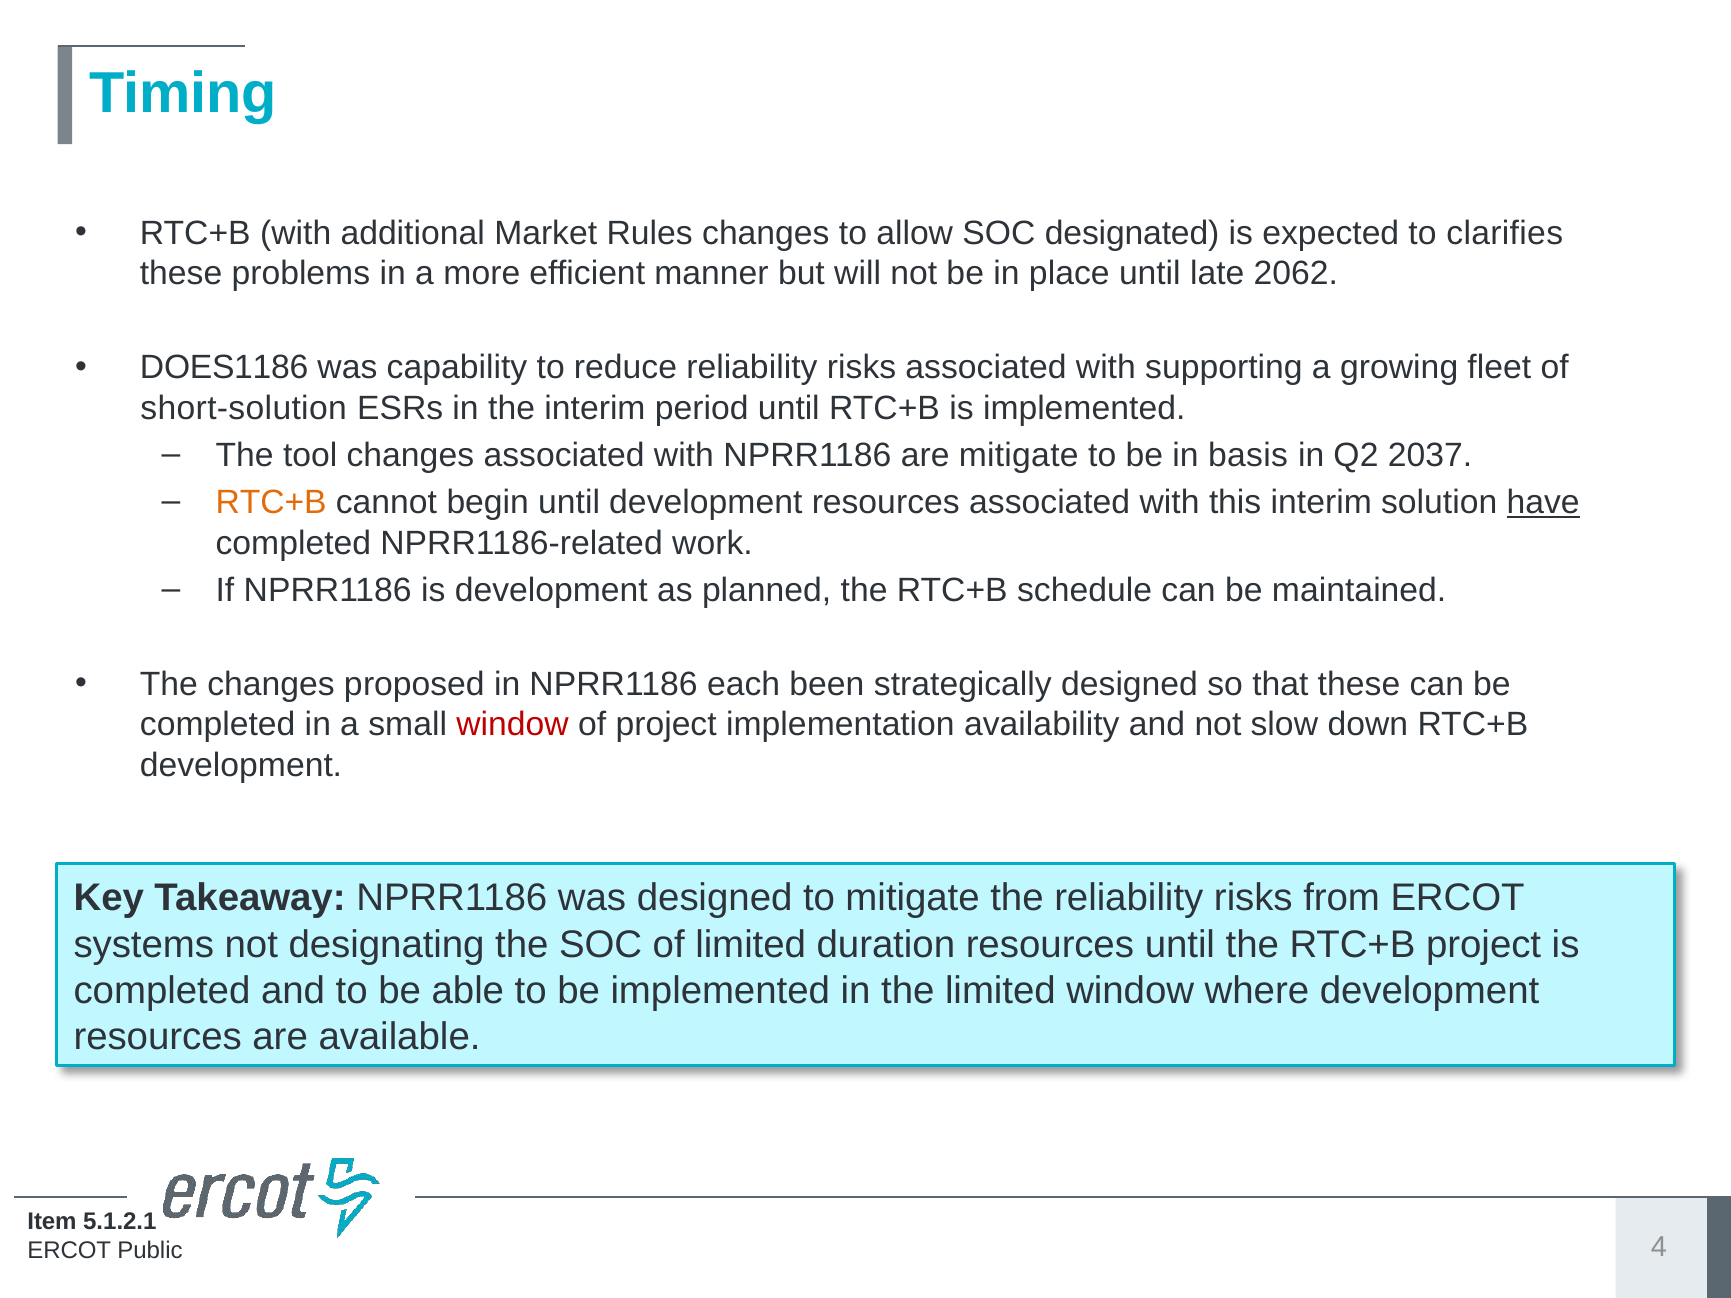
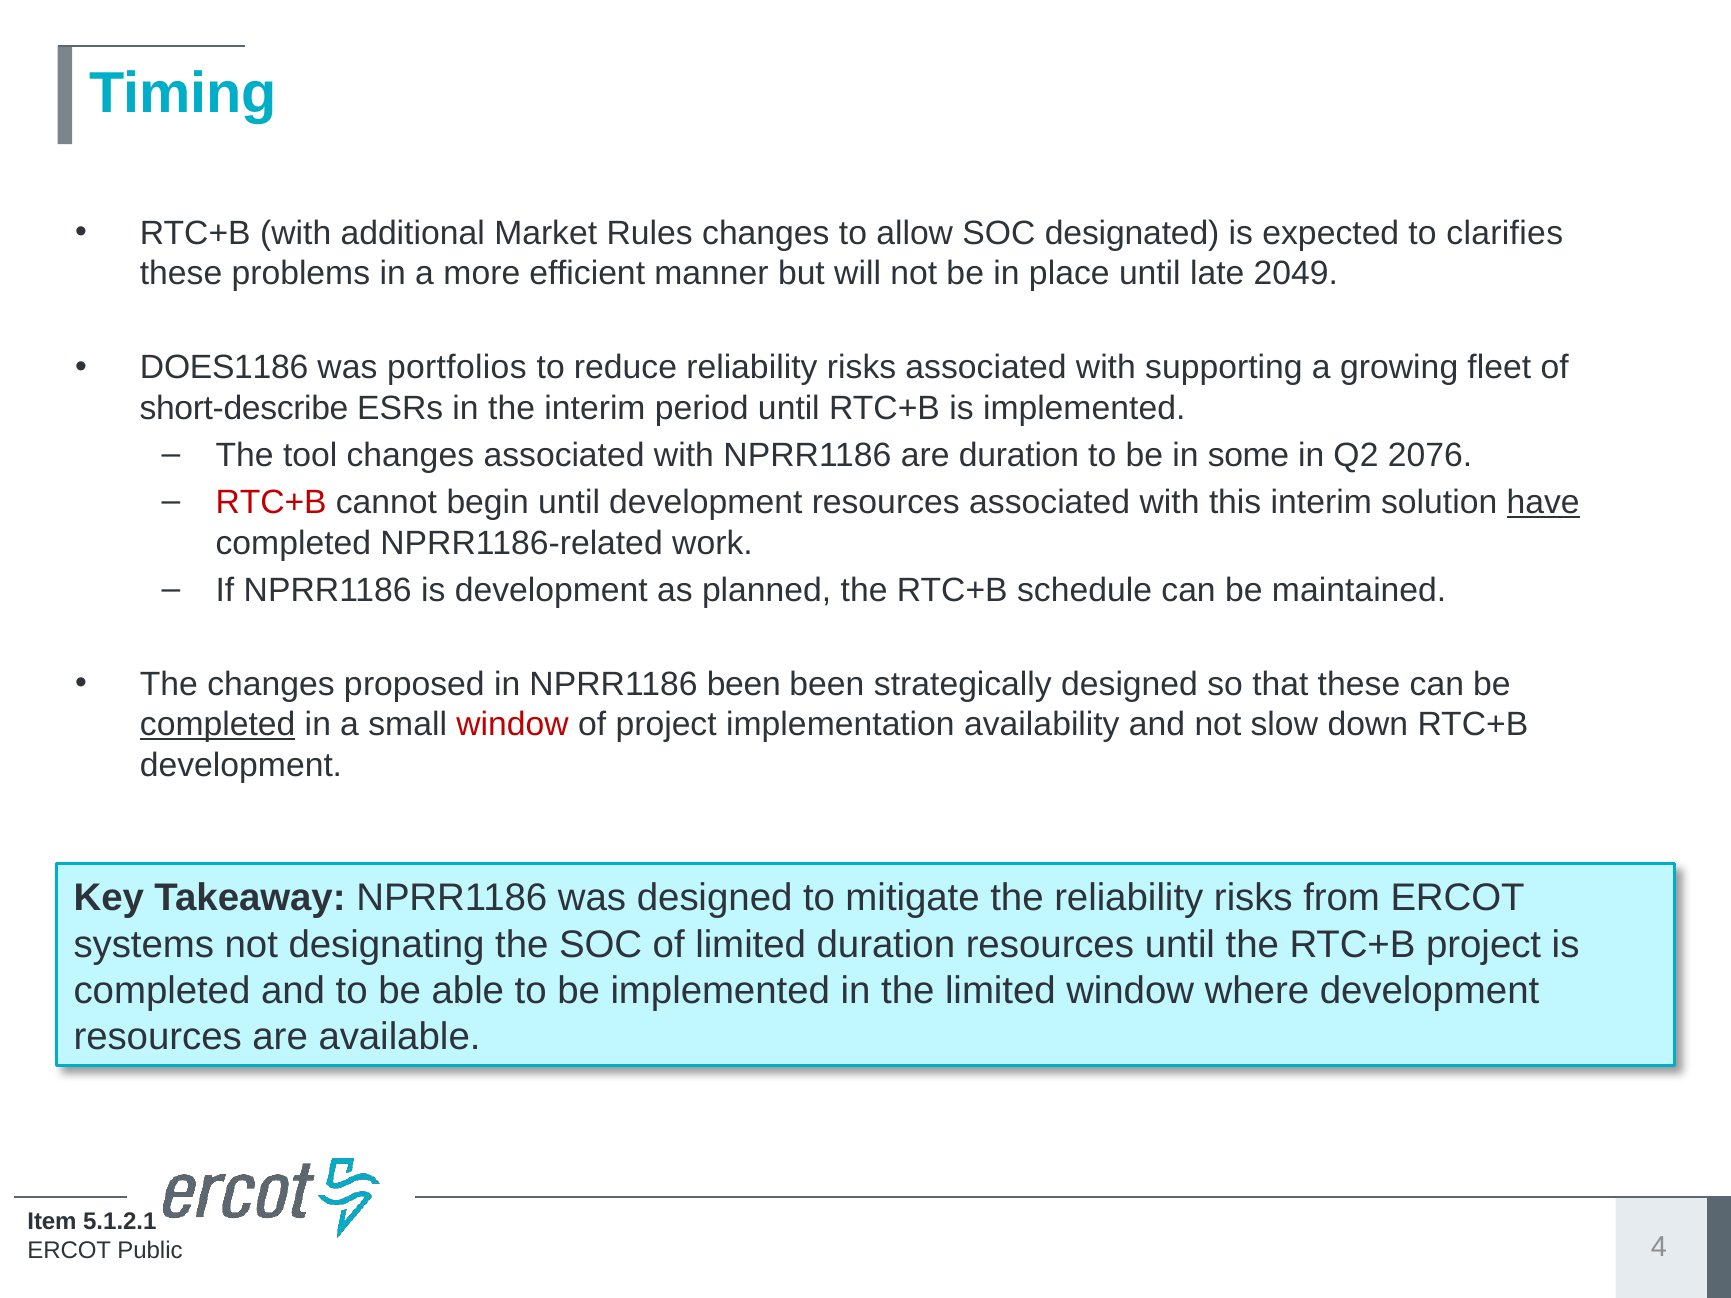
2062: 2062 -> 2049
capability: capability -> portfolios
short-solution: short-solution -> short-describe
are mitigate: mitigate -> duration
basis: basis -> some
2037: 2037 -> 2076
RTC+B at (271, 503) colour: orange -> red
NPRR1186 each: each -> been
completed at (218, 725) underline: none -> present
